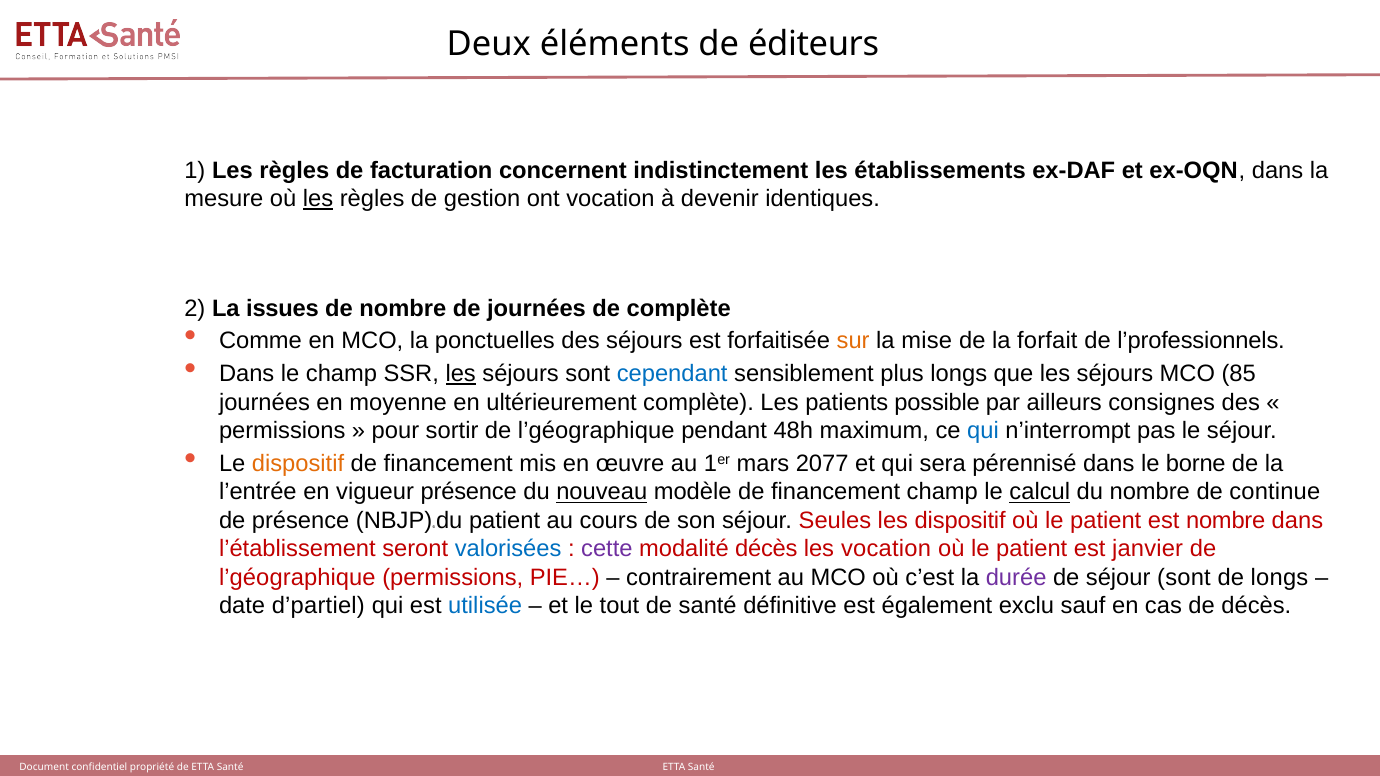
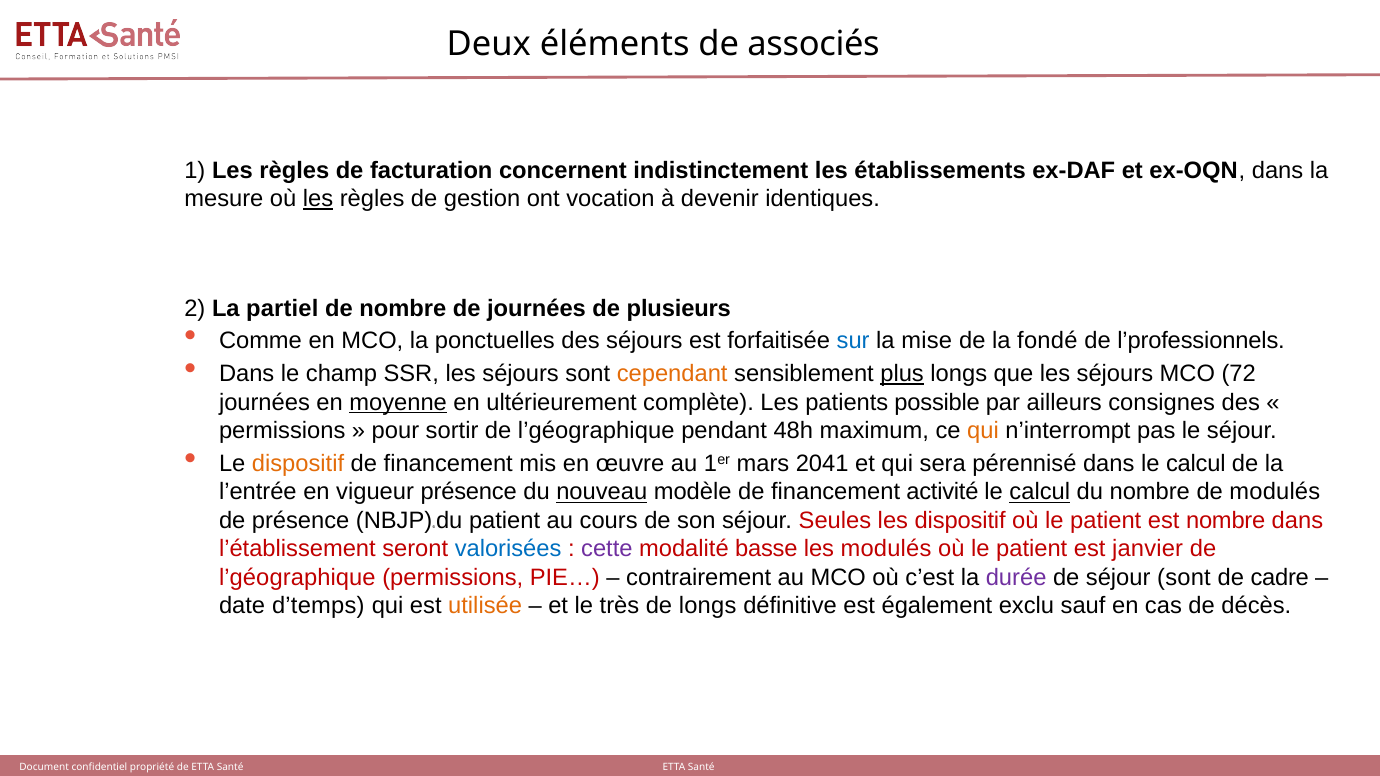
éditeurs: éditeurs -> associés
issues: issues -> partiel
de complète: complète -> plusieurs
sur colour: orange -> blue
forfait: forfait -> fondé
les at (461, 374) underline: present -> none
cependant colour: blue -> orange
plus underline: none -> present
85: 85 -> 72
moyenne underline: none -> present
qui at (983, 431) colour: blue -> orange
2077: 2077 -> 2041
dans le borne: borne -> calcul
financement champ: champ -> activité
de continue: continue -> modulés
modalité décès: décès -> basse
les vocation: vocation -> modulés
de longs: longs -> cadre
d’partiel: d’partiel -> d’temps
utilisée colour: blue -> orange
tout: tout -> très
de santé: santé -> longs
